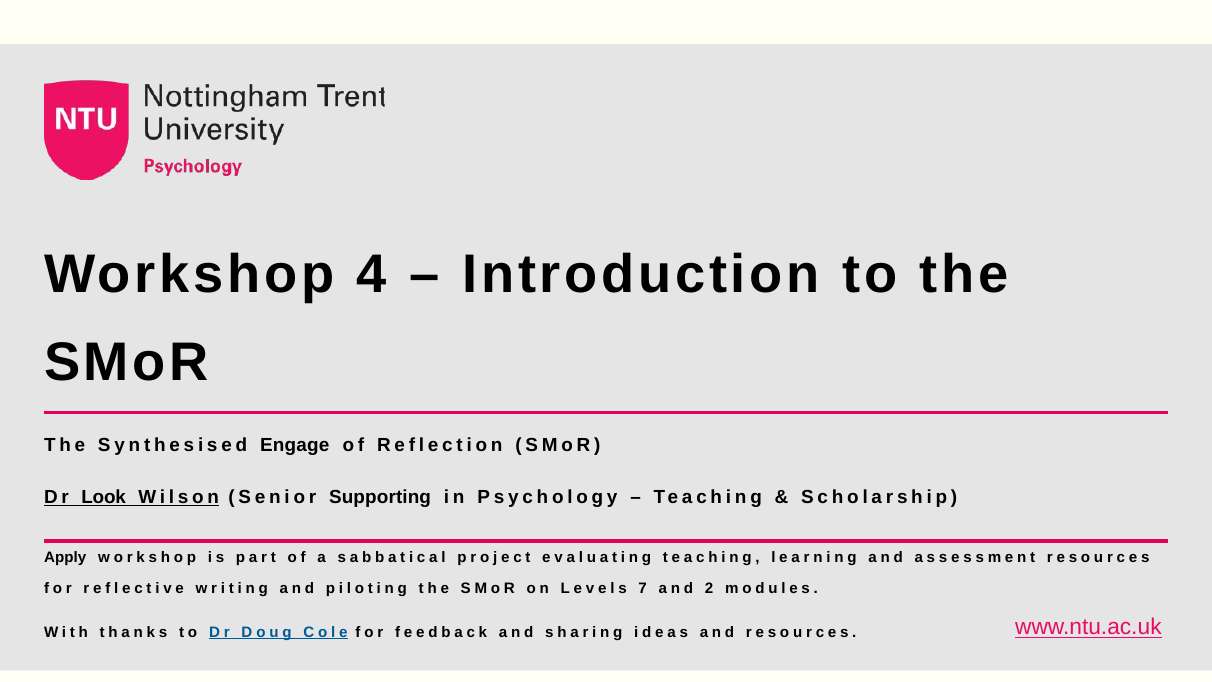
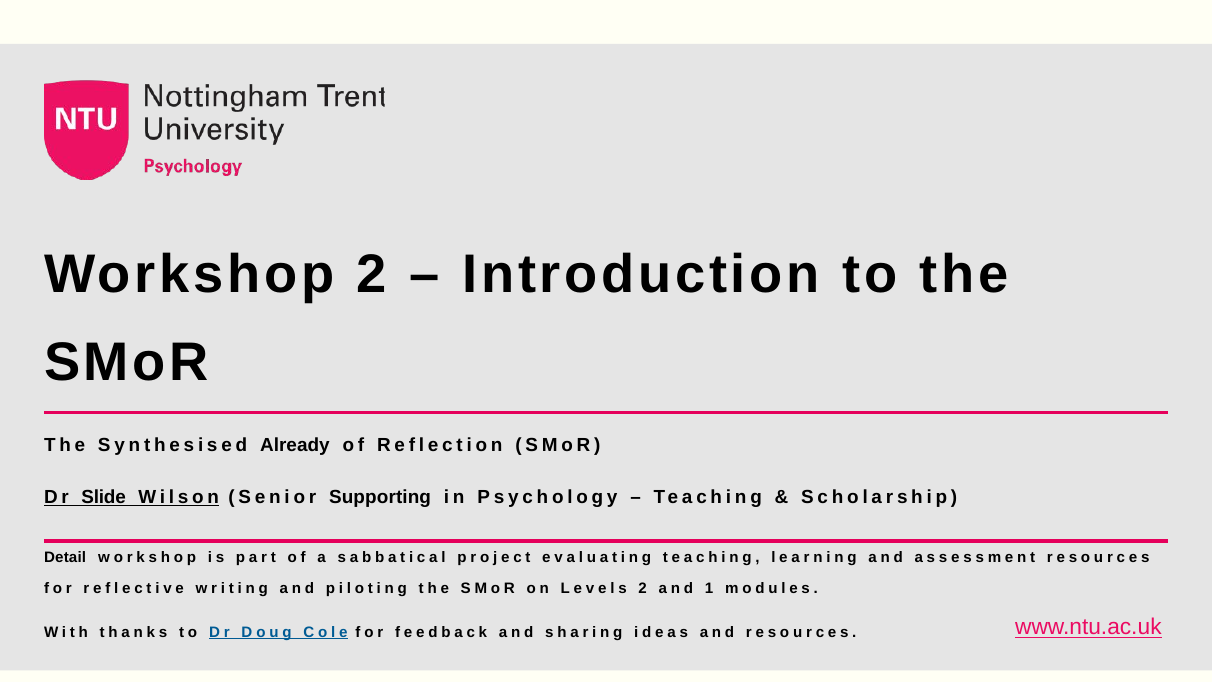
Workshop 4: 4 -> 2
Engage: Engage -> Already
Look: Look -> Slide
Apply: Apply -> Detail
7 at (643, 588): 7 -> 2
2: 2 -> 1
